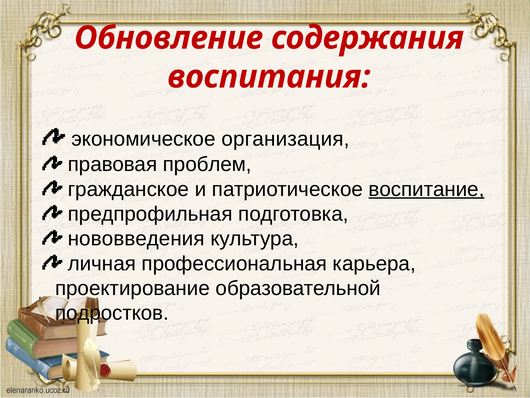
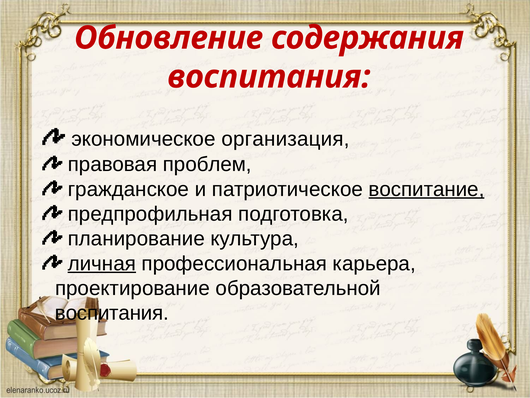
нововведения: нововведения -> планирование
личная underline: none -> present
подростков at (112, 313): подростков -> воспитания
